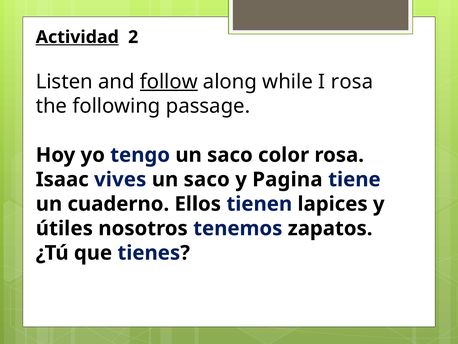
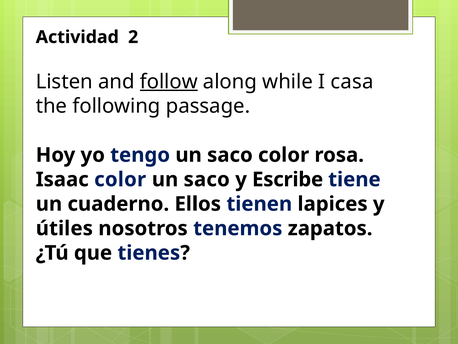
Actividad underline: present -> none
I rosa: rosa -> casa
Isaac vives: vives -> color
Pagina: Pagina -> Escribe
